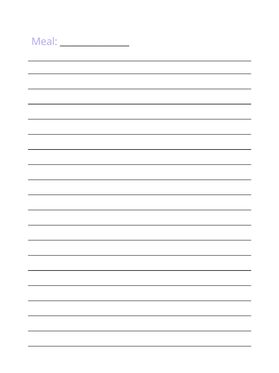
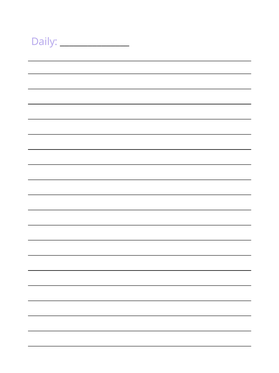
Meal: Meal -> Daily
